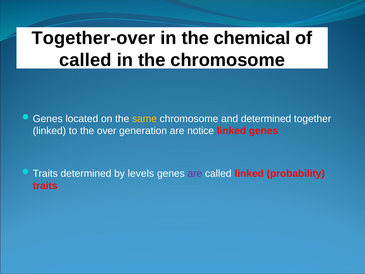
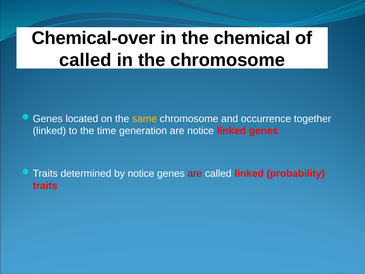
Together-over: Together-over -> Chemical-over
and determined: determined -> occurrence
over: over -> time
by levels: levels -> notice
are at (195, 173) colour: purple -> red
